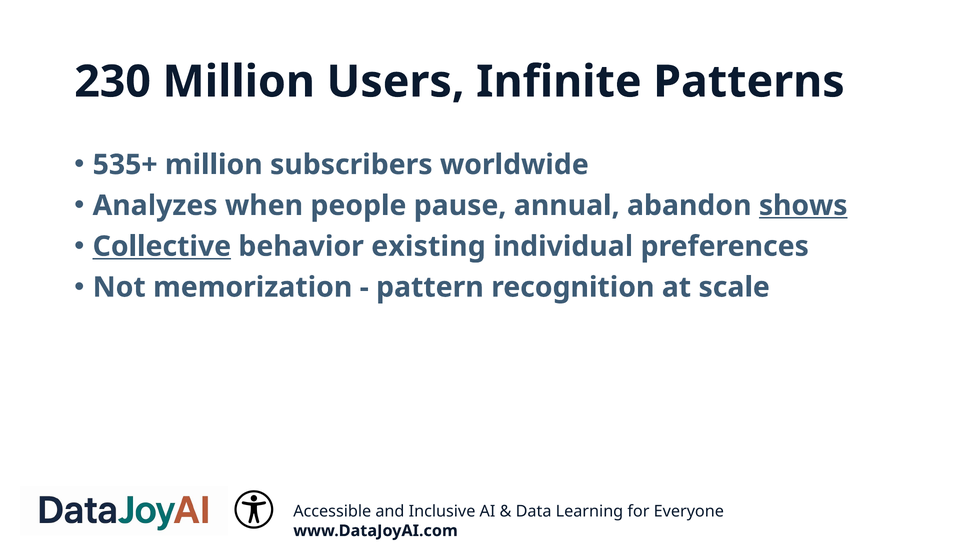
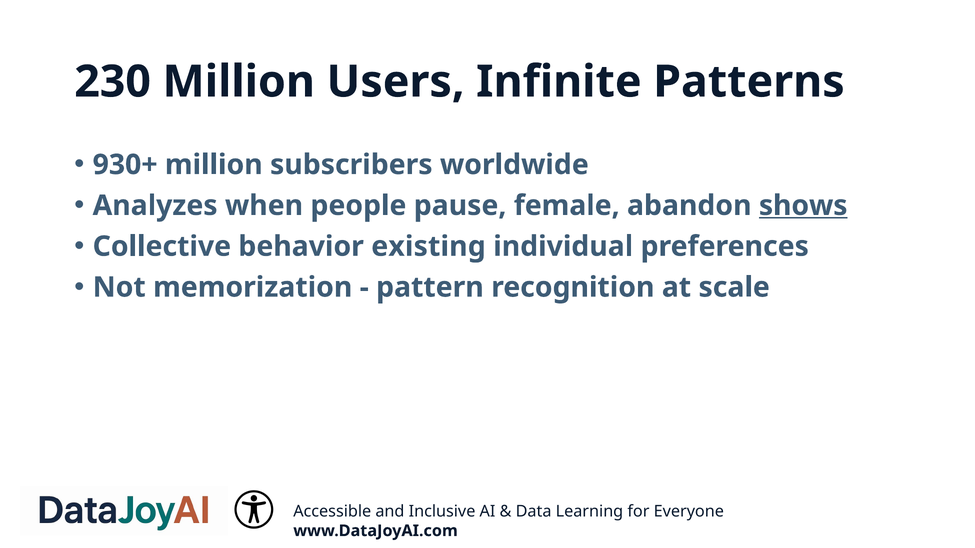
535+: 535+ -> 930+
annual: annual -> female
Collective underline: present -> none
